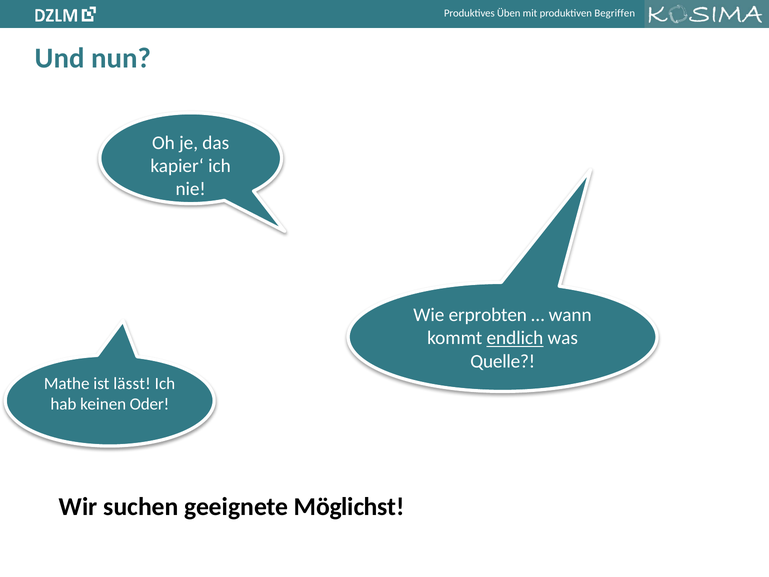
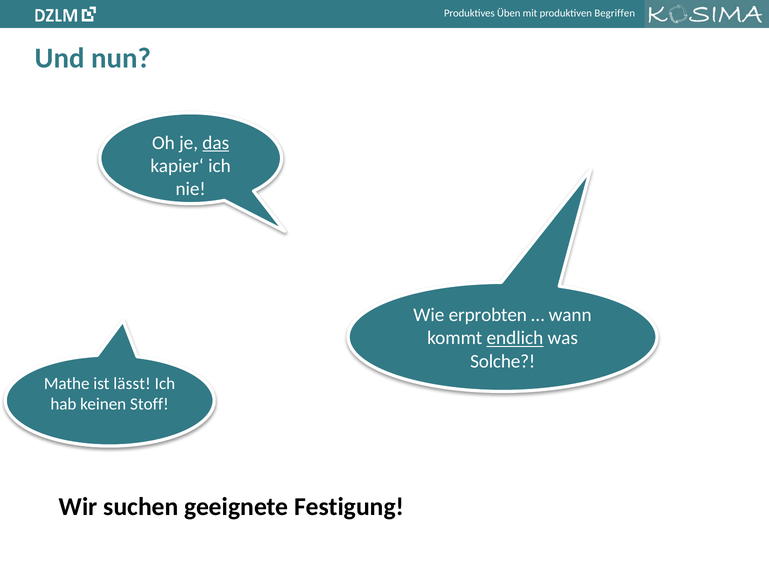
das underline: none -> present
Quelle: Quelle -> Solche
Oder: Oder -> Stoff
Möglichst: Möglichst -> Festigung
